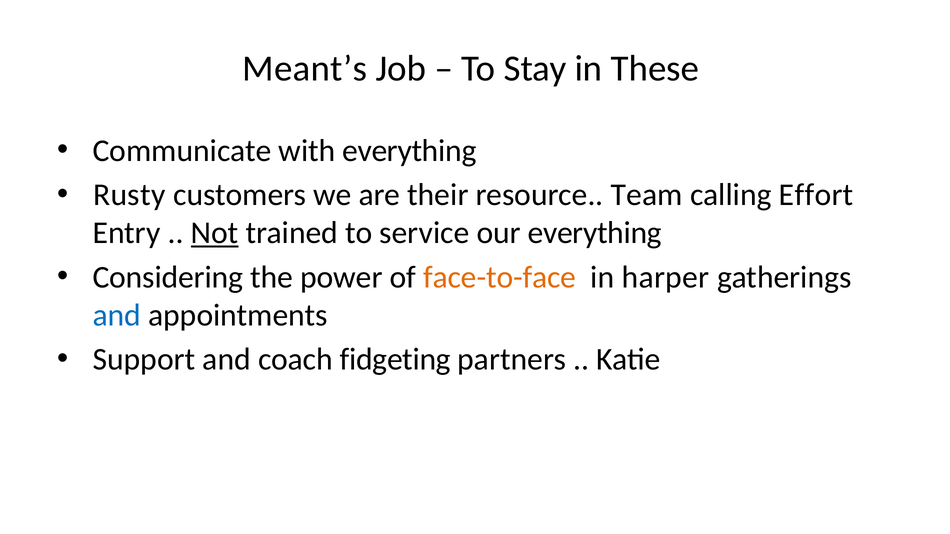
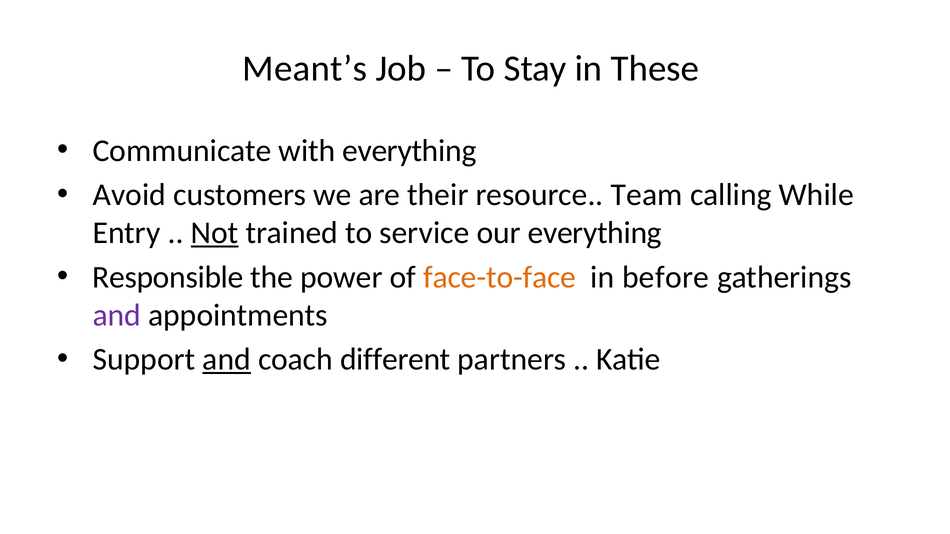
Rusty: Rusty -> Avoid
Effort: Effort -> While
Considering: Considering -> Responsible
harper: harper -> before
and at (117, 315) colour: blue -> purple
and at (227, 360) underline: none -> present
fidgeting: fidgeting -> different
